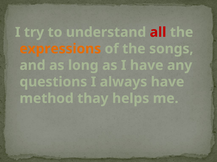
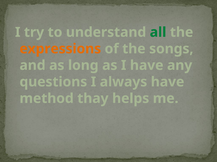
all colour: red -> green
